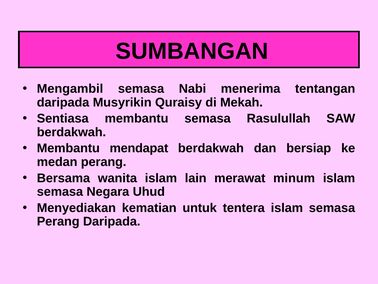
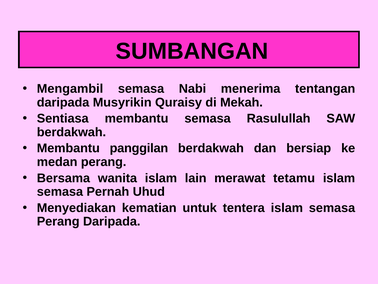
mendapat: mendapat -> panggilan
minum: minum -> tetamu
Negara: Negara -> Pernah
